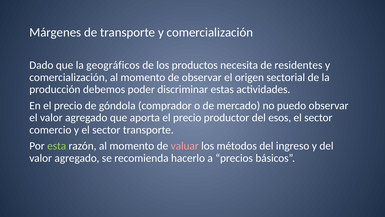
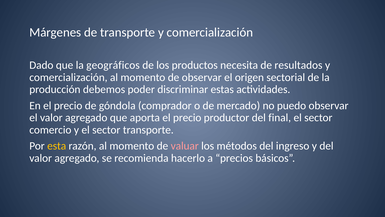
residentes: residentes -> resultados
esos: esos -> final
esta colour: light green -> yellow
